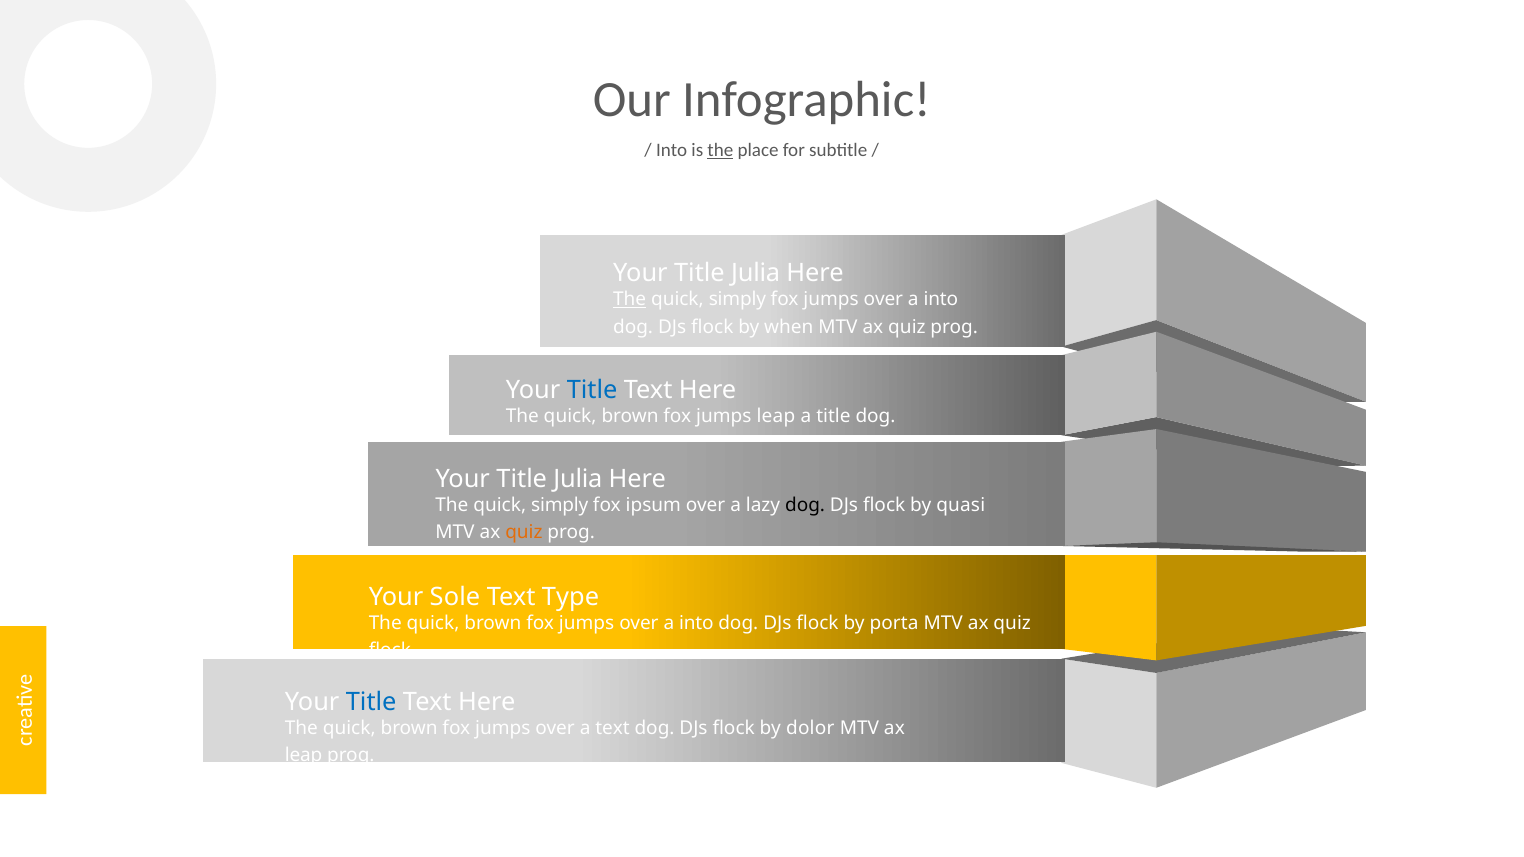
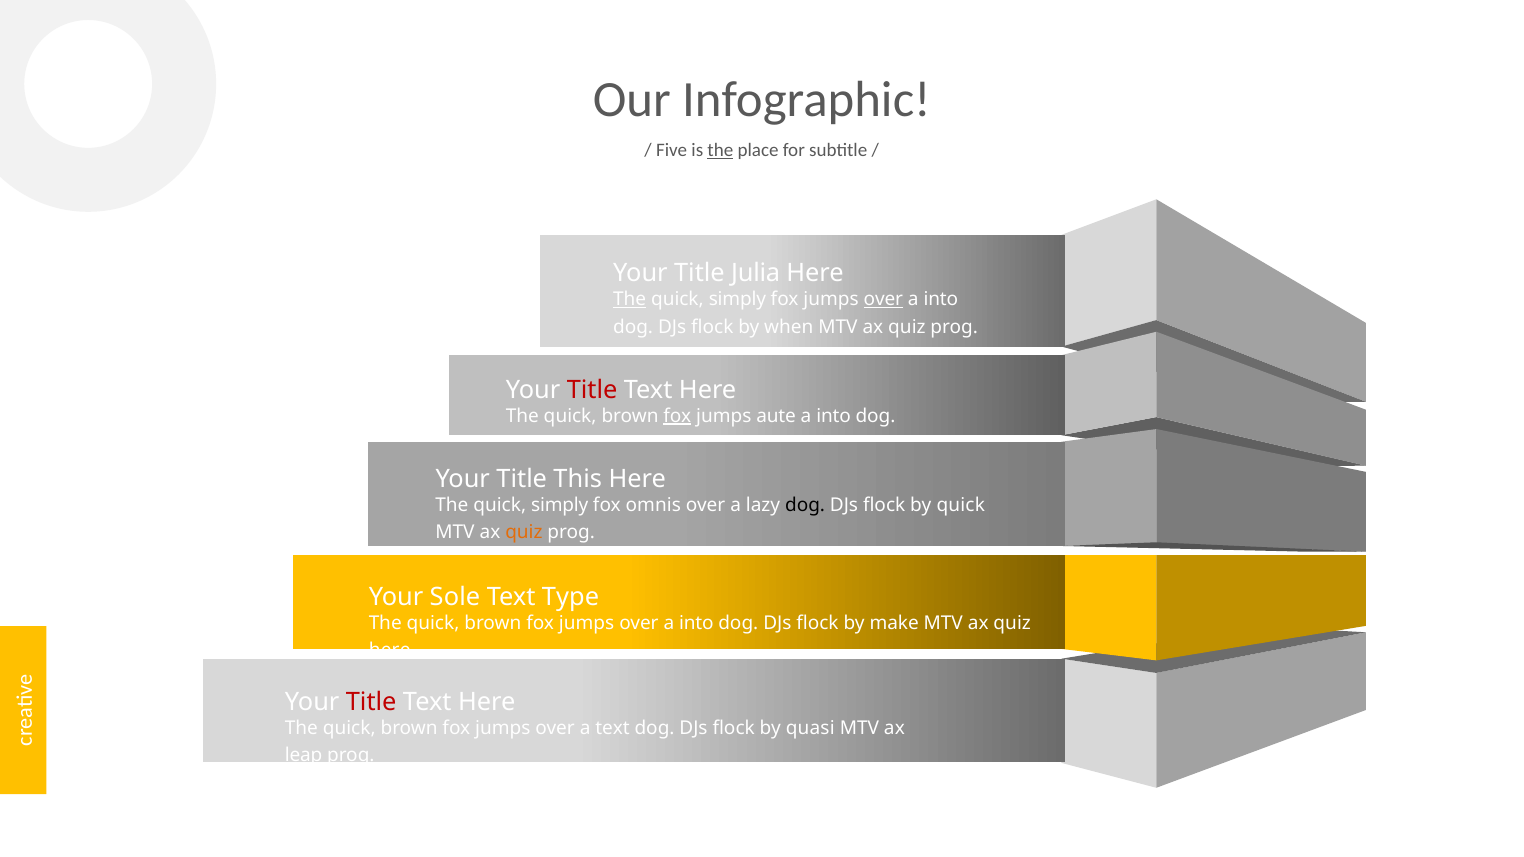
Into at (672, 151): Into -> Five
over at (883, 299) underline: none -> present
Title at (592, 390) colour: blue -> red
fox at (677, 416) underline: none -> present
jumps leap: leap -> aute
title at (833, 416): title -> into
Julia at (578, 479): Julia -> This
ipsum: ipsum -> omnis
by quasi: quasi -> quick
porta: porta -> make
flock at (392, 650): flock -> here
Title at (371, 702) colour: blue -> red
dolor: dolor -> quasi
